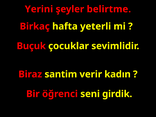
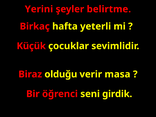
Buçuk: Buçuk -> Küçük
santim: santim -> olduğu
kadın: kadın -> masa
